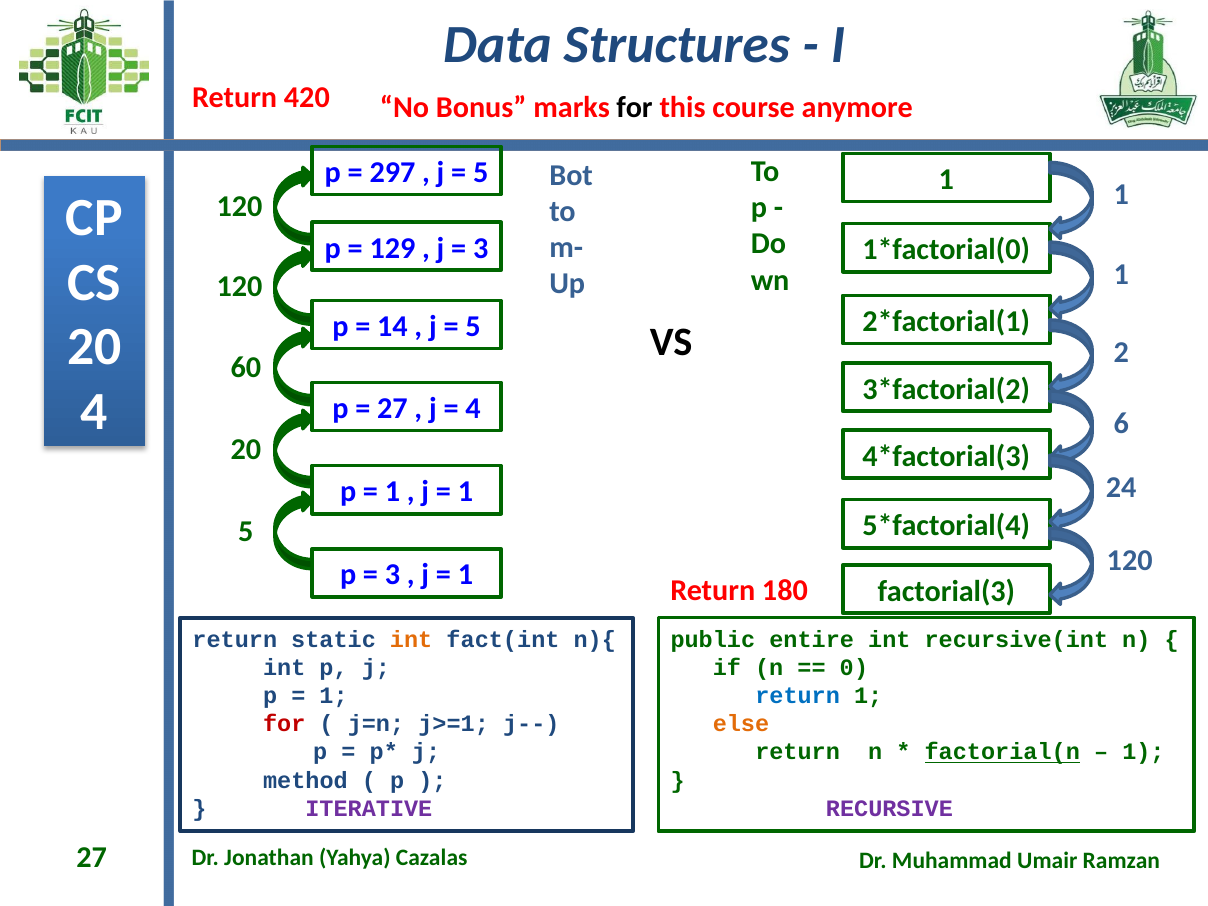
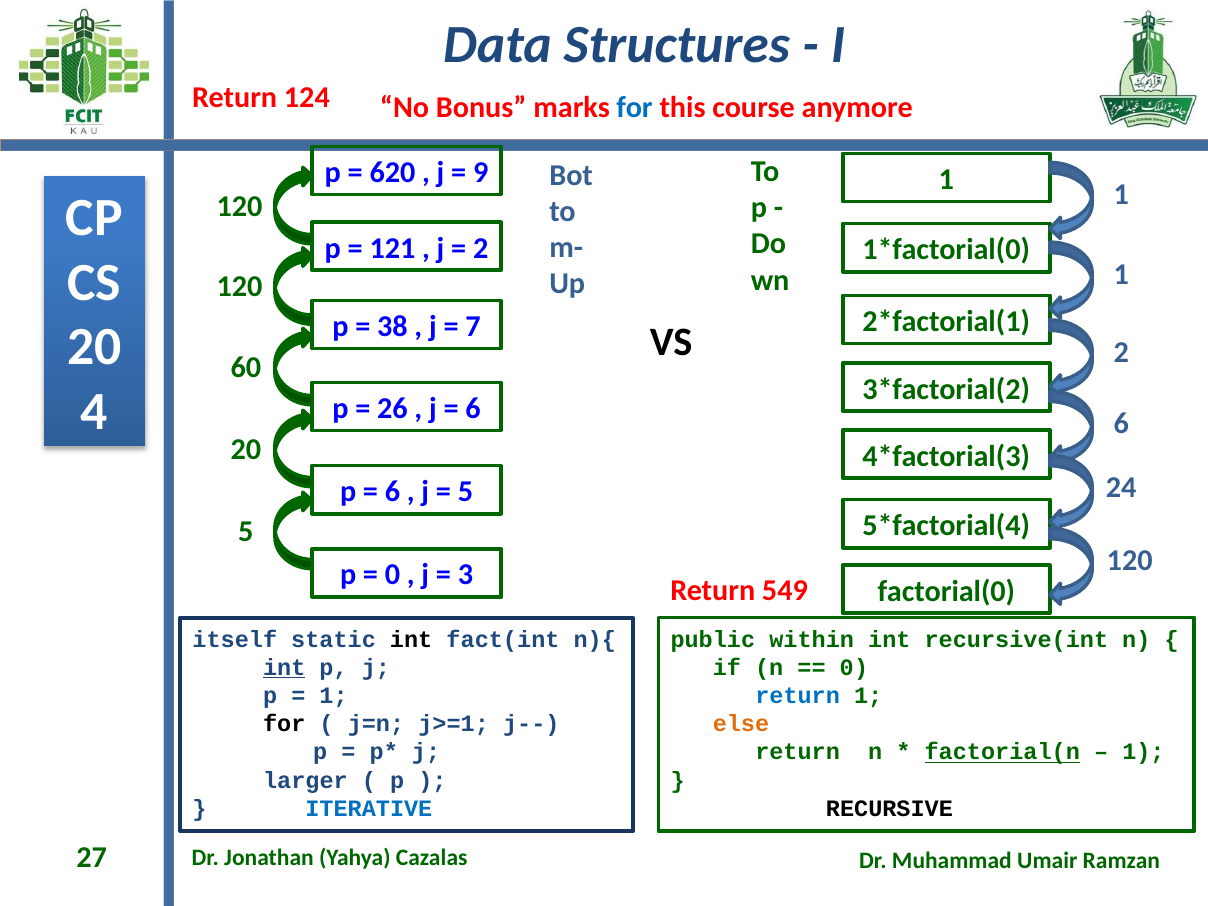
420: 420 -> 124
for at (635, 107) colour: black -> blue
297: 297 -> 620
5 at (481, 173): 5 -> 9
129: 129 -> 121
3 at (481, 248): 3 -> 2
14: 14 -> 38
5 at (473, 327): 5 -> 7
27 at (392, 409): 27 -> 26
4 at (473, 409): 4 -> 6
1 at (393, 492): 1 -> 6
1 at (465, 492): 1 -> 5
3 at (393, 575): 3 -> 0
1 at (465, 575): 1 -> 3
180: 180 -> 549
factorial(3: factorial(3 -> factorial(0
return at (235, 639): return -> itself
int at (411, 639) colour: orange -> black
entire: entire -> within
int at (284, 668) underline: none -> present
for at (284, 724) colour: red -> black
method: method -> larger
ITERATIVE colour: purple -> blue
RECURSIVE colour: purple -> black
